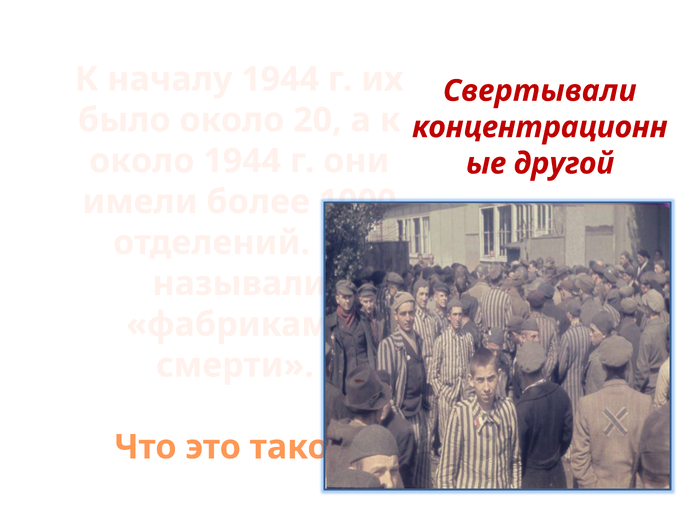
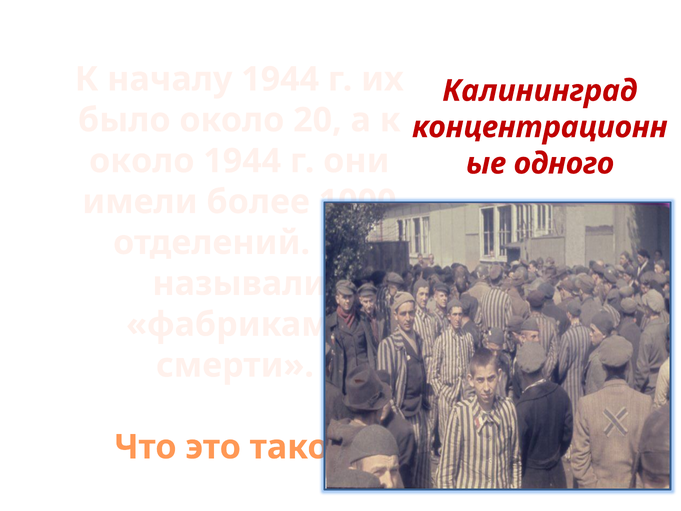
Свертывали: Свертывали -> Калининград
другой: другой -> одного
